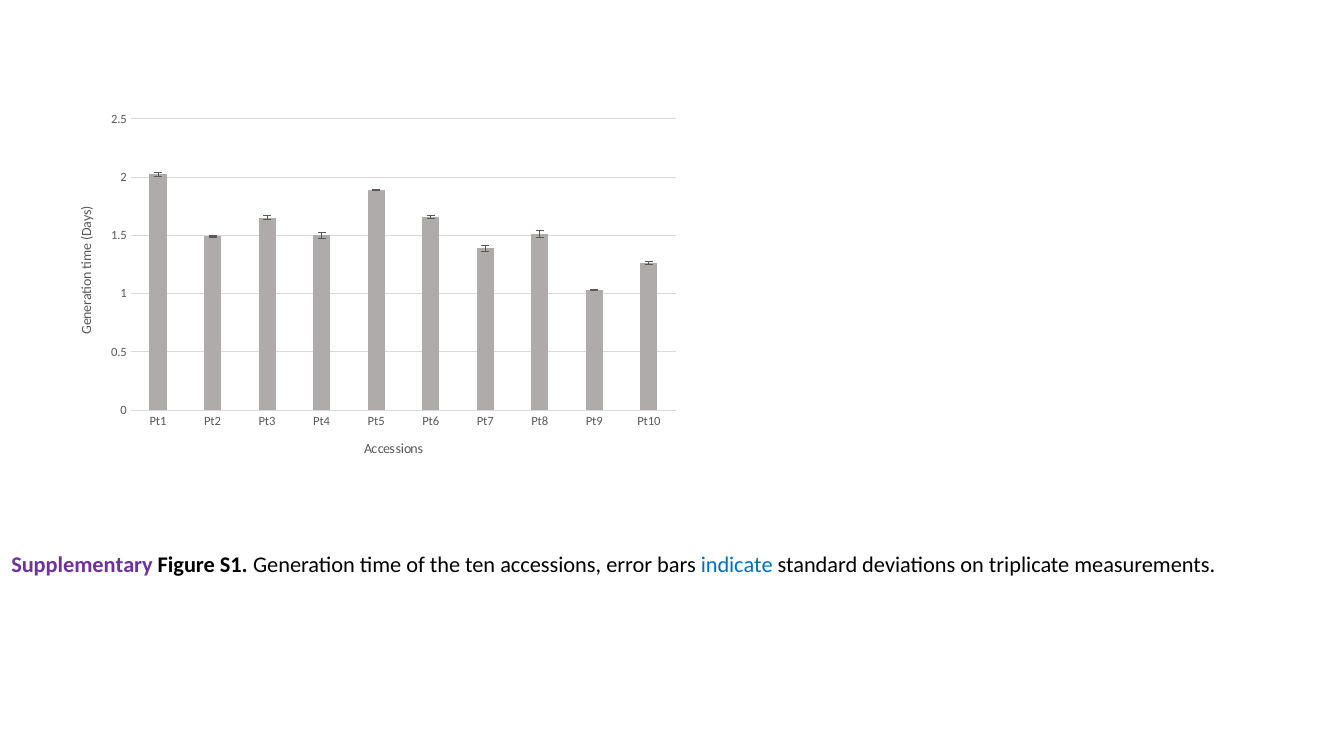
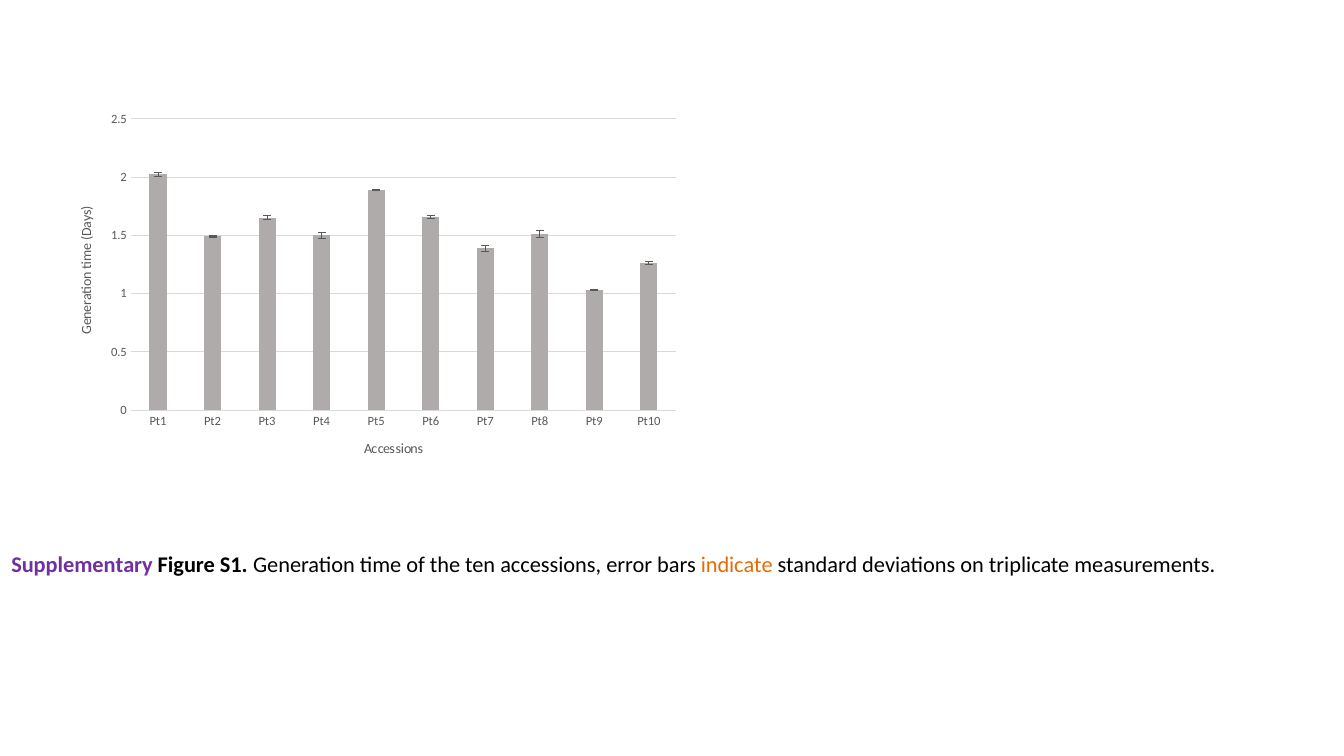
indicate colour: blue -> orange
